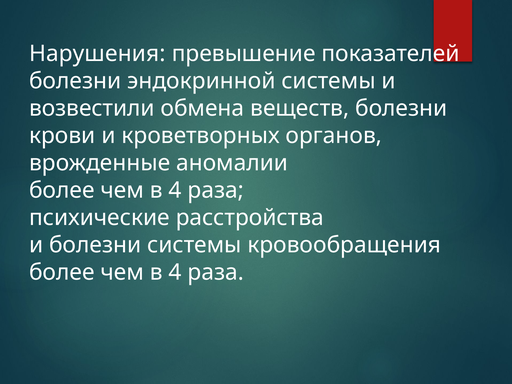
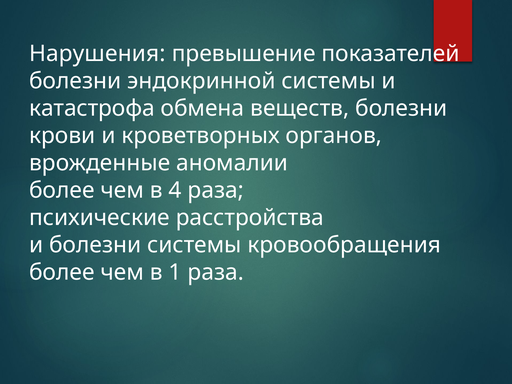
возвестили: возвестили -> катастрофа
4 at (175, 272): 4 -> 1
